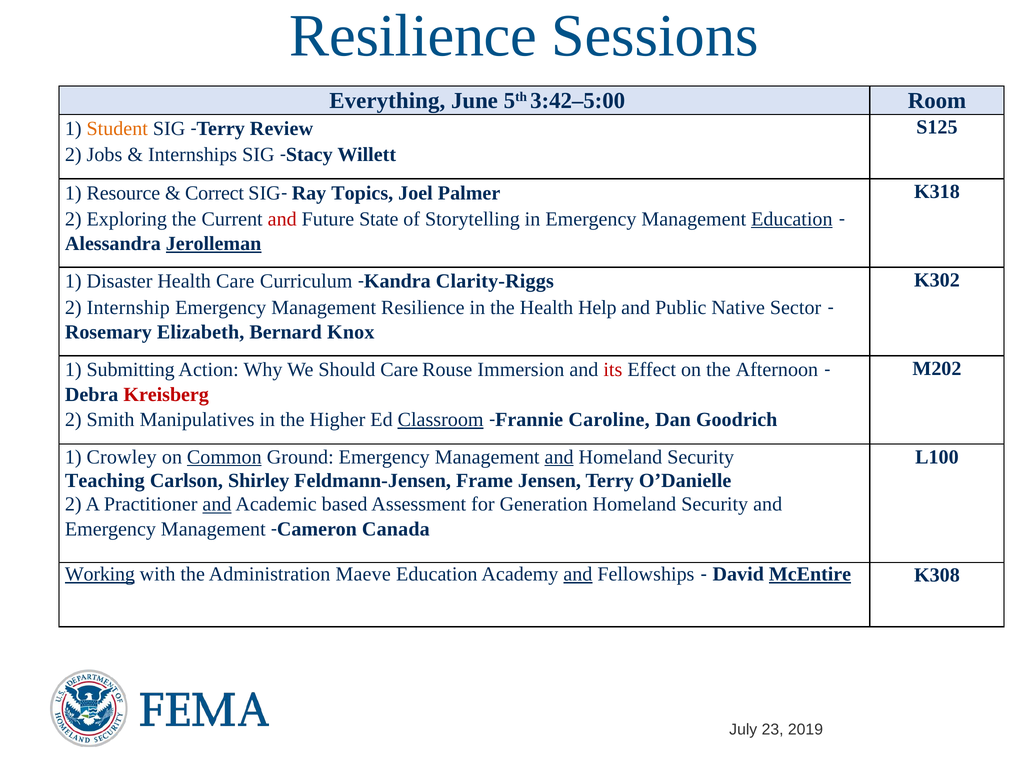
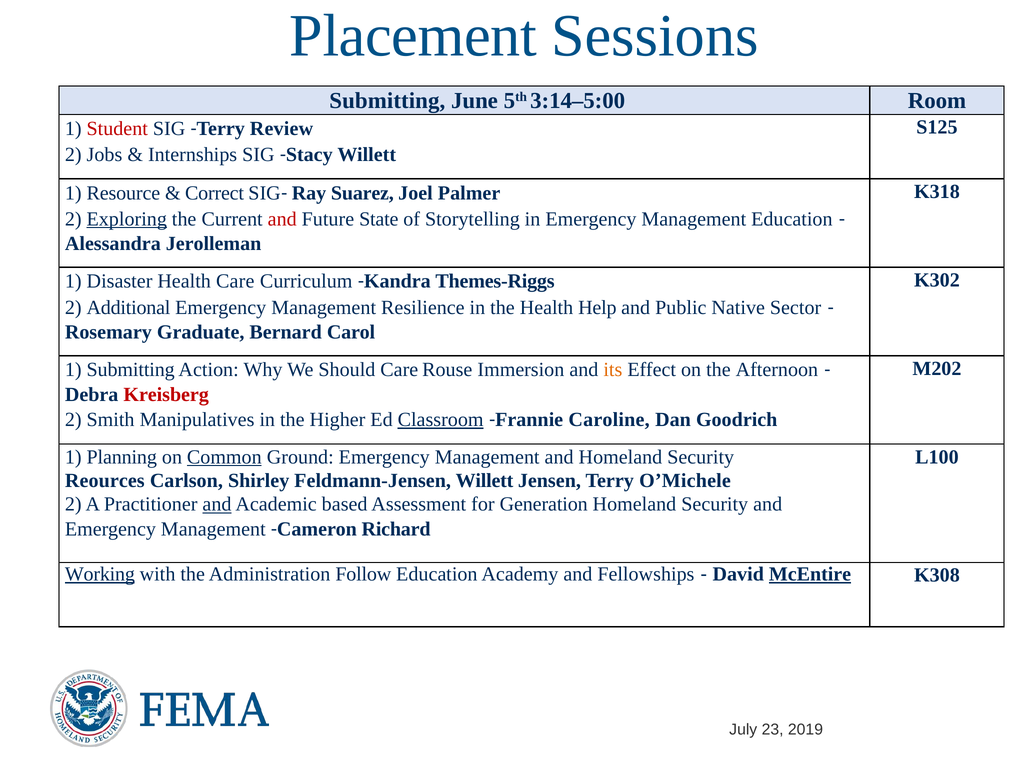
Resilience at (413, 36): Resilience -> Placement
Everything at (387, 101): Everything -> Submitting
3:42–5:00: 3:42–5:00 -> 3:14–5:00
Student colour: orange -> red
Topics: Topics -> Suarez
Exploring underline: none -> present
Education at (792, 219) underline: present -> none
Jerolleman underline: present -> none
Clarity-Riggs: Clarity-Riggs -> Themes-Riggs
Internship: Internship -> Additional
Elizabeth: Elizabeth -> Graduate
Knox: Knox -> Carol
its colour: red -> orange
Crowley: Crowley -> Planning
and at (559, 457) underline: present -> none
Teaching: Teaching -> Reources
Feldmann-Jensen Frame: Frame -> Willett
O’Danielle: O’Danielle -> O’Michele
Canada: Canada -> Richard
Maeve: Maeve -> Follow
and at (578, 574) underline: present -> none
